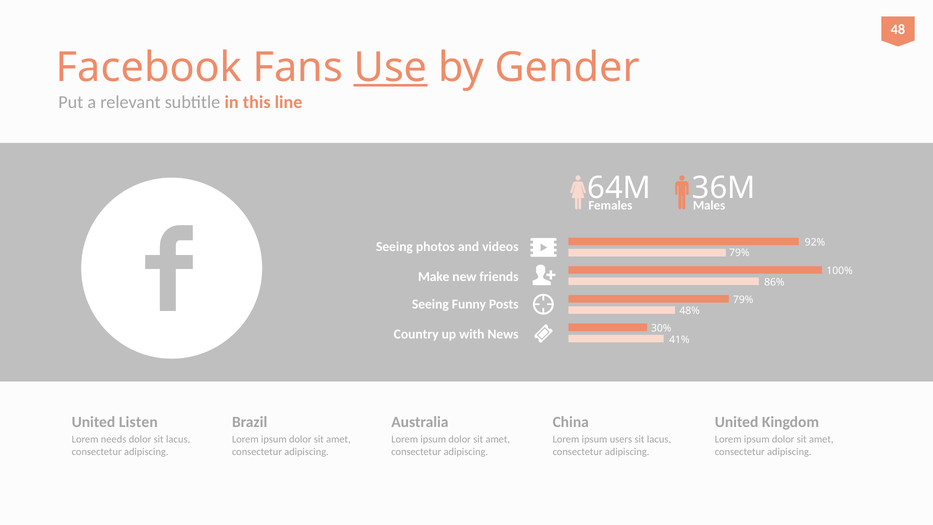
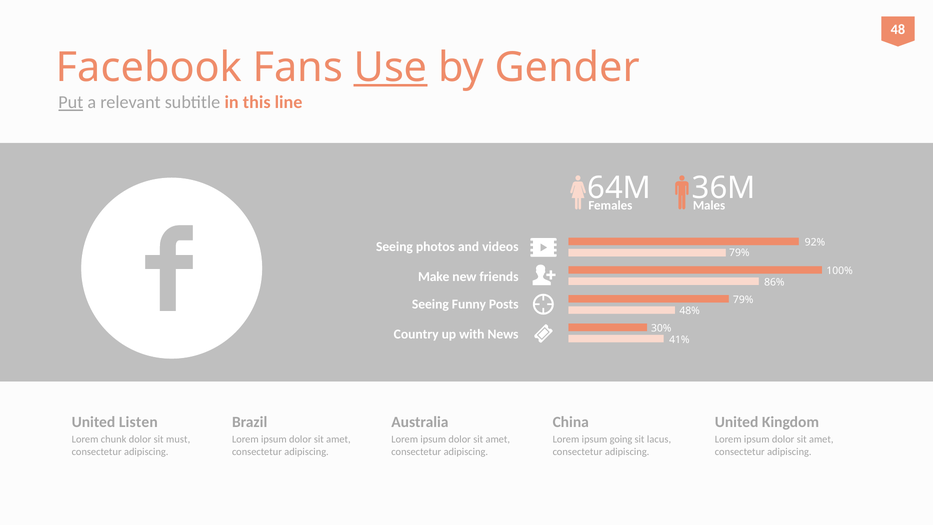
Put underline: none -> present
needs: needs -> chunk
dolor sit lacus: lacus -> must
users: users -> going
